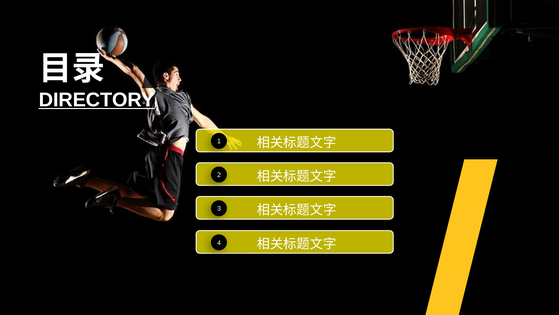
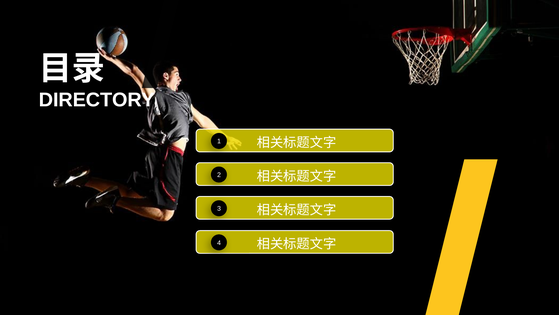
DIRECTORY underline: present -> none
